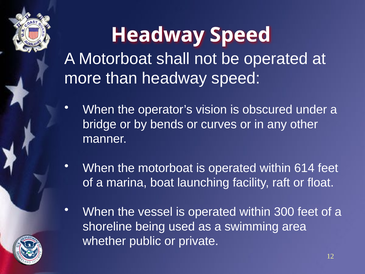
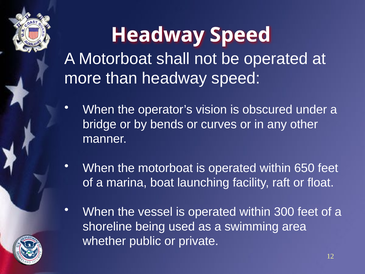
614: 614 -> 650
